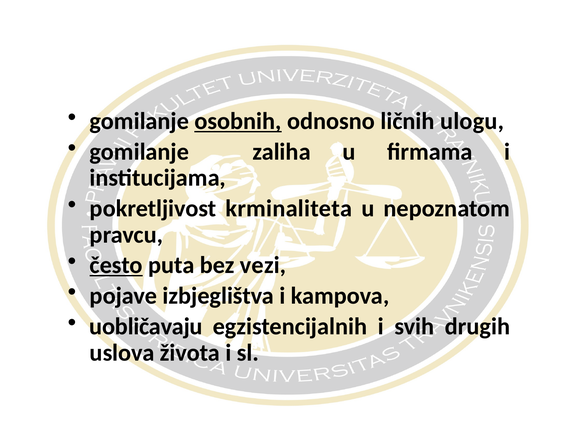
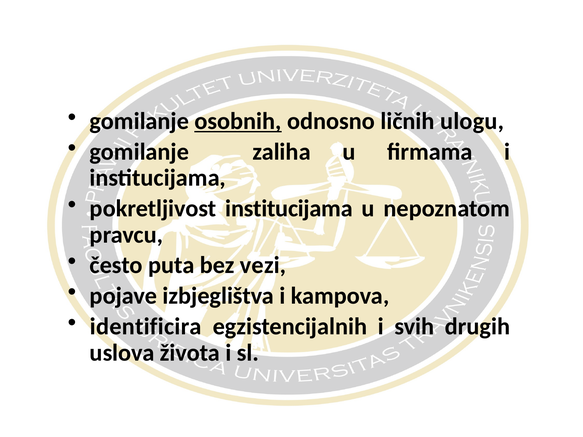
pokretljivost krminaliteta: krminaliteta -> institucijama
često underline: present -> none
uobličavaju: uobličavaju -> identificira
